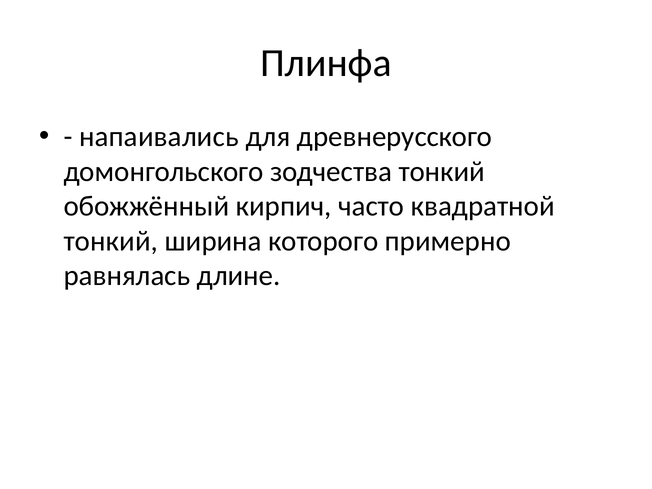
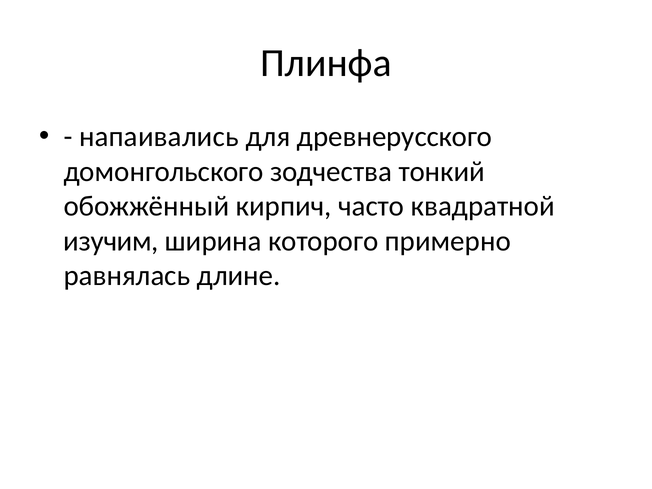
тонкий at (111, 241): тонкий -> изучим
